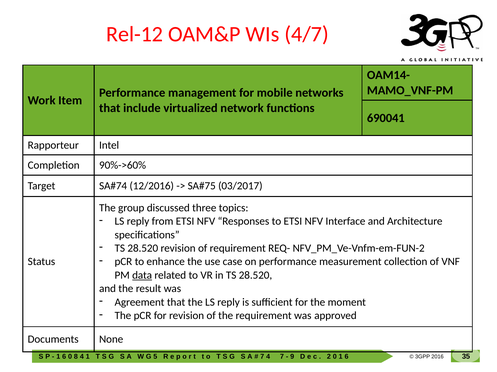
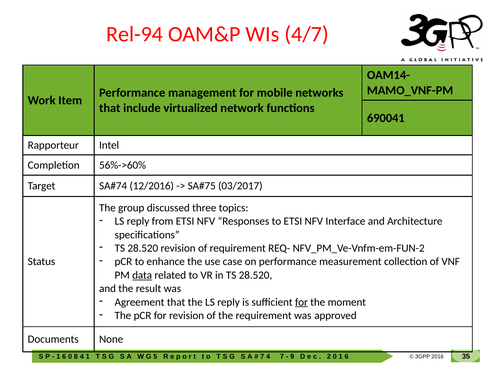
Rel-12: Rel-12 -> Rel-94
90%->60%: 90%->60% -> 56%->60%
for at (301, 303) underline: none -> present
